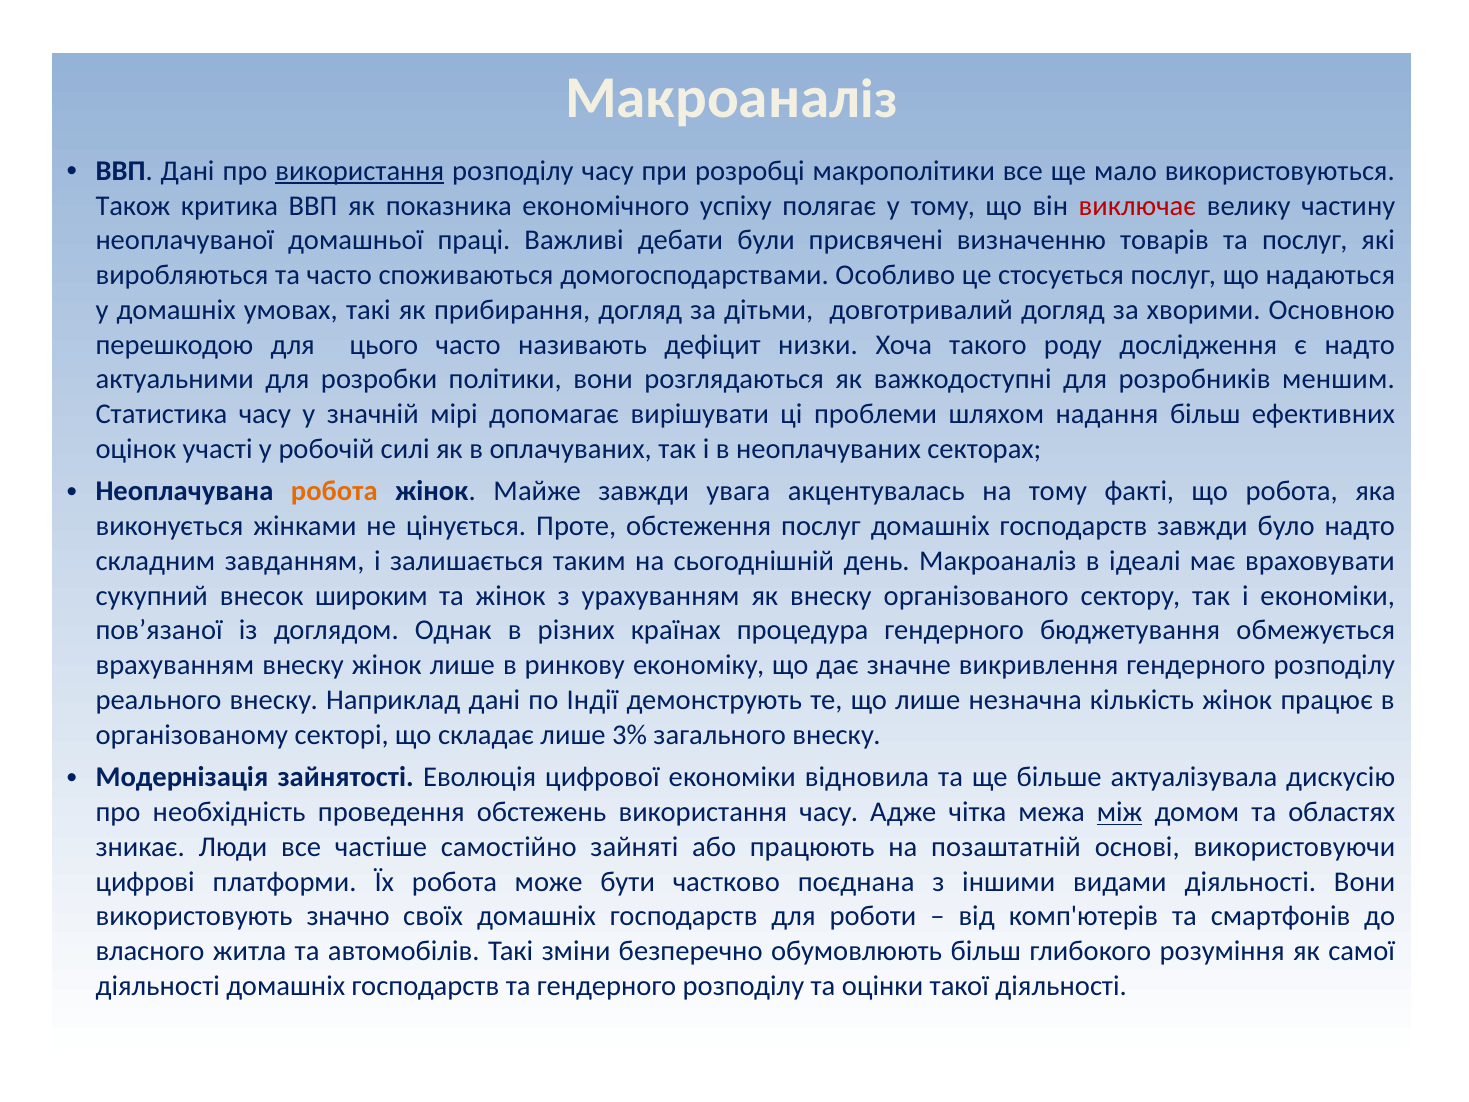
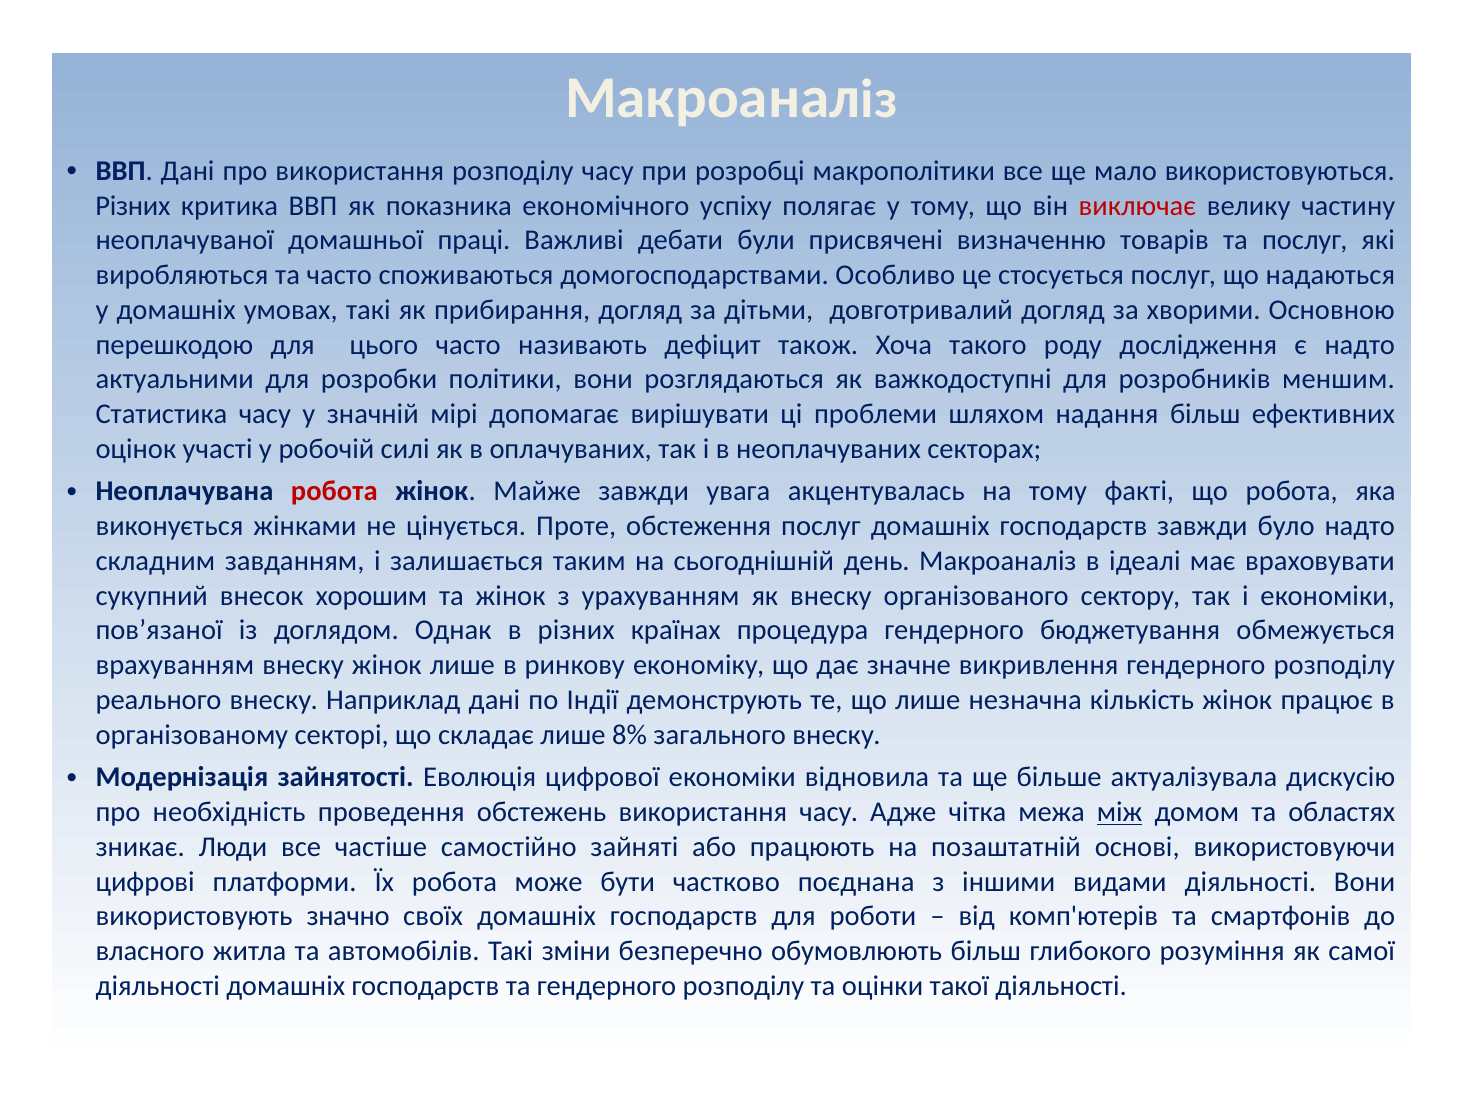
використання at (360, 171) underline: present -> none
Також at (133, 206): Також -> Різних
низки: низки -> також
робота at (334, 491) colour: orange -> red
широким: широким -> хорошим
3%: 3% -> 8%
